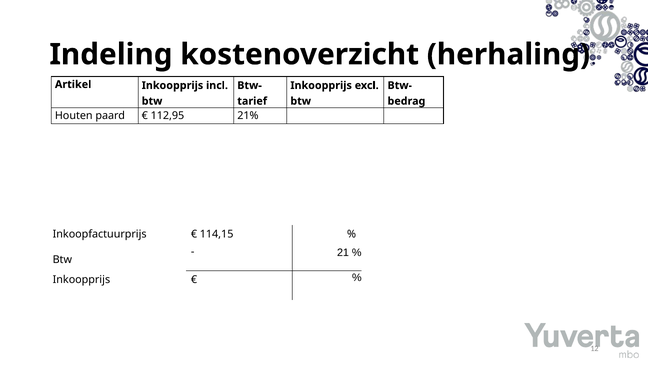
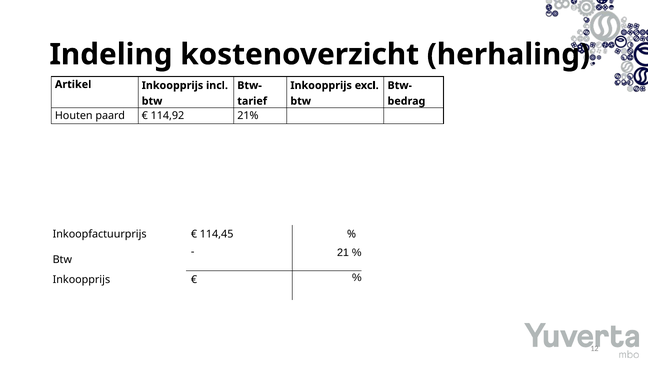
112,95: 112,95 -> 114,92
114,15: 114,15 -> 114,45
